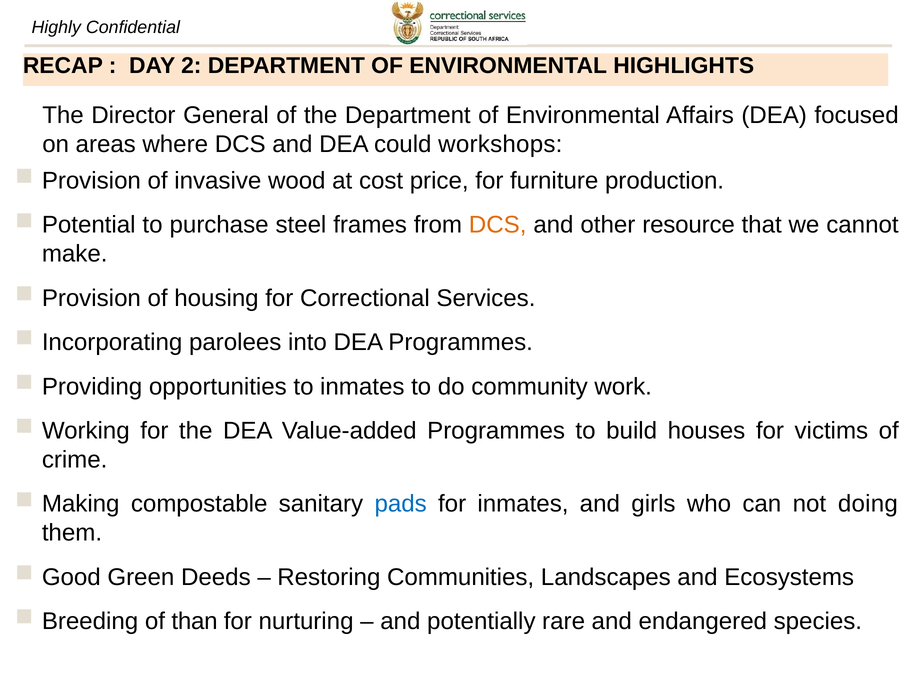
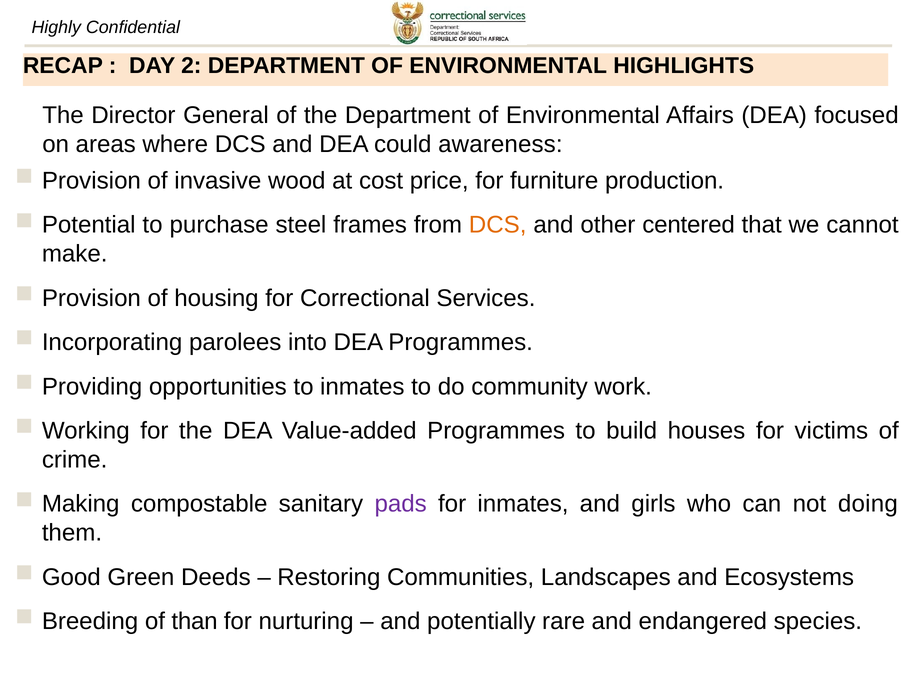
workshops: workshops -> awareness
resource: resource -> centered
pads colour: blue -> purple
